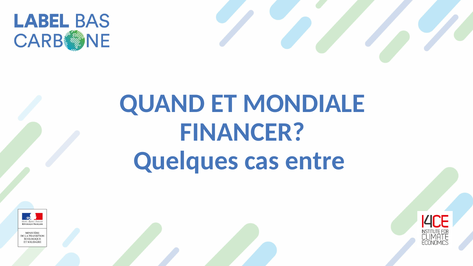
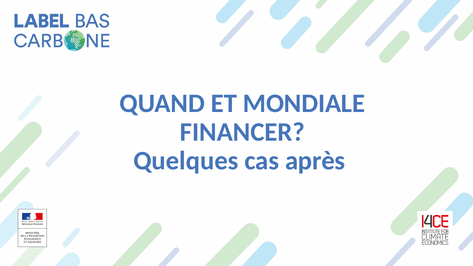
entre: entre -> après
